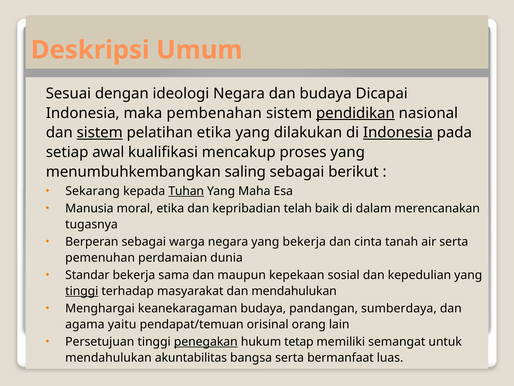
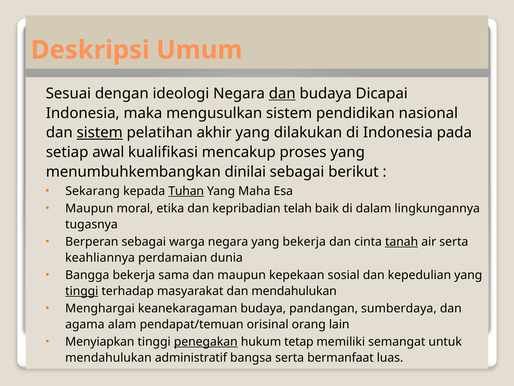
dan at (282, 93) underline: none -> present
pembenahan: pembenahan -> mengusulkan
pendidikan underline: present -> none
pelatihan etika: etika -> akhir
Indonesia at (398, 133) underline: present -> none
saling: saling -> dinilai
Manusia at (89, 208): Manusia -> Maupun
merencanakan: merencanakan -> lingkungannya
tanah underline: none -> present
pemenuhan: pemenuhan -> keahliannya
Standar: Standar -> Bangga
yaitu: yaitu -> alam
Persetujuan: Persetujuan -> Menyiapkan
akuntabilitas: akuntabilitas -> administratif
